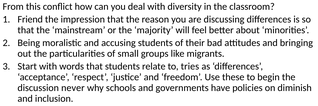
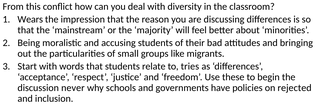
Friend: Friend -> Wears
diminish: diminish -> rejected
